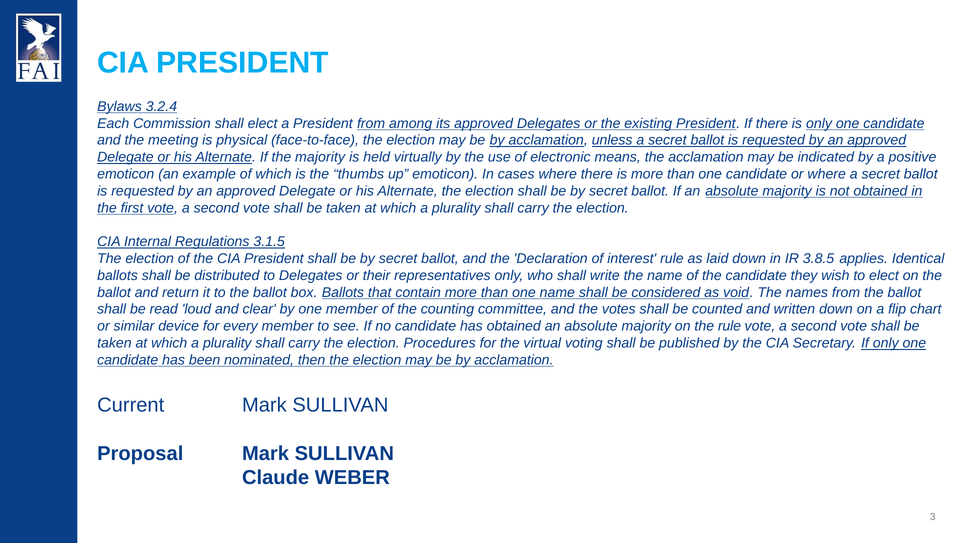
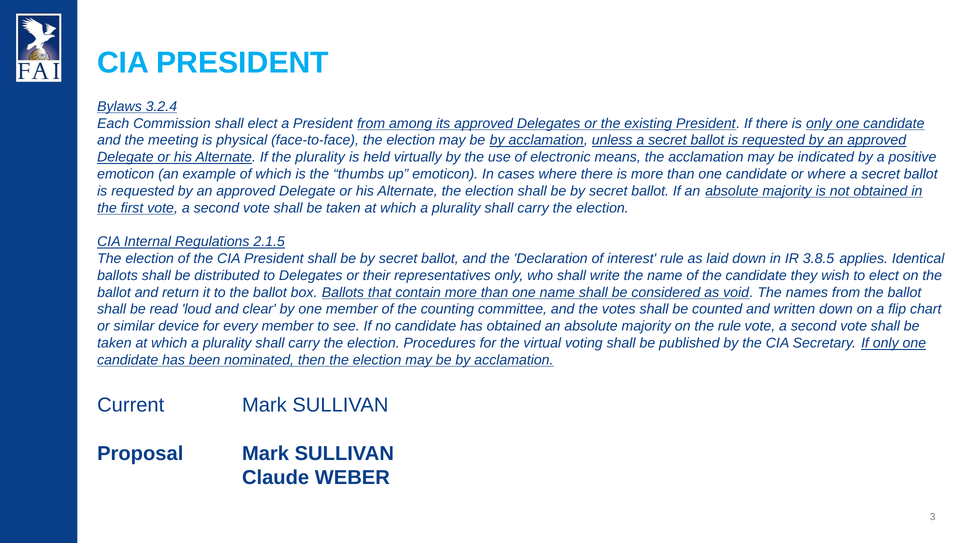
the majority: majority -> plurality
3.1.5: 3.1.5 -> 2.1.5
